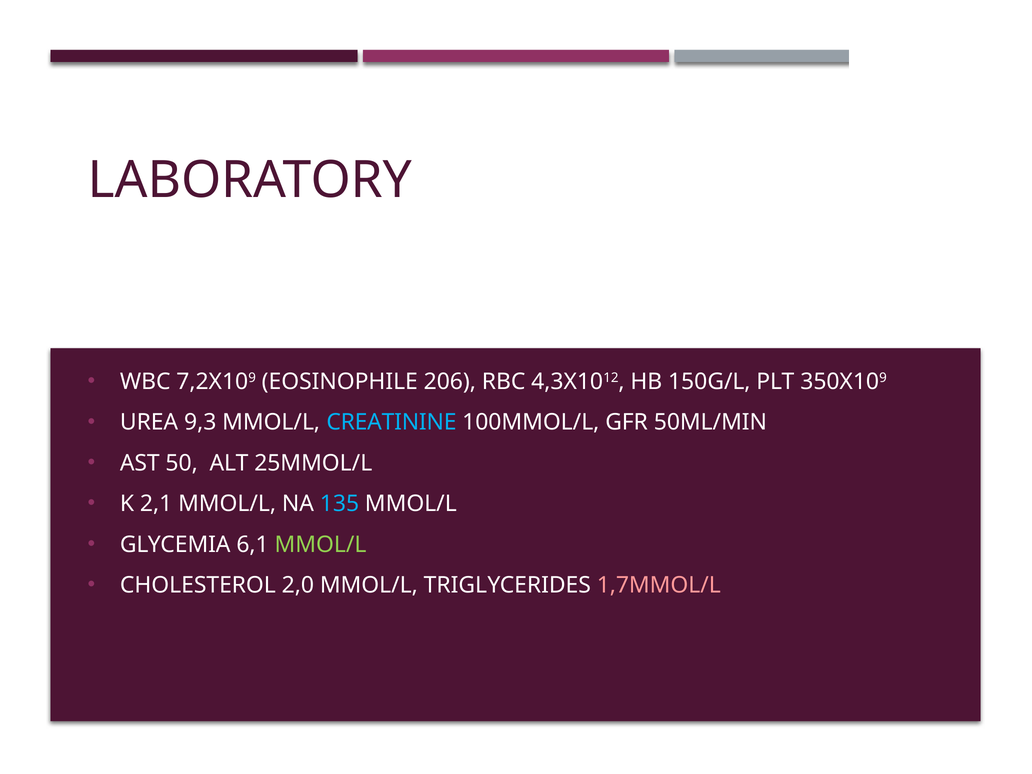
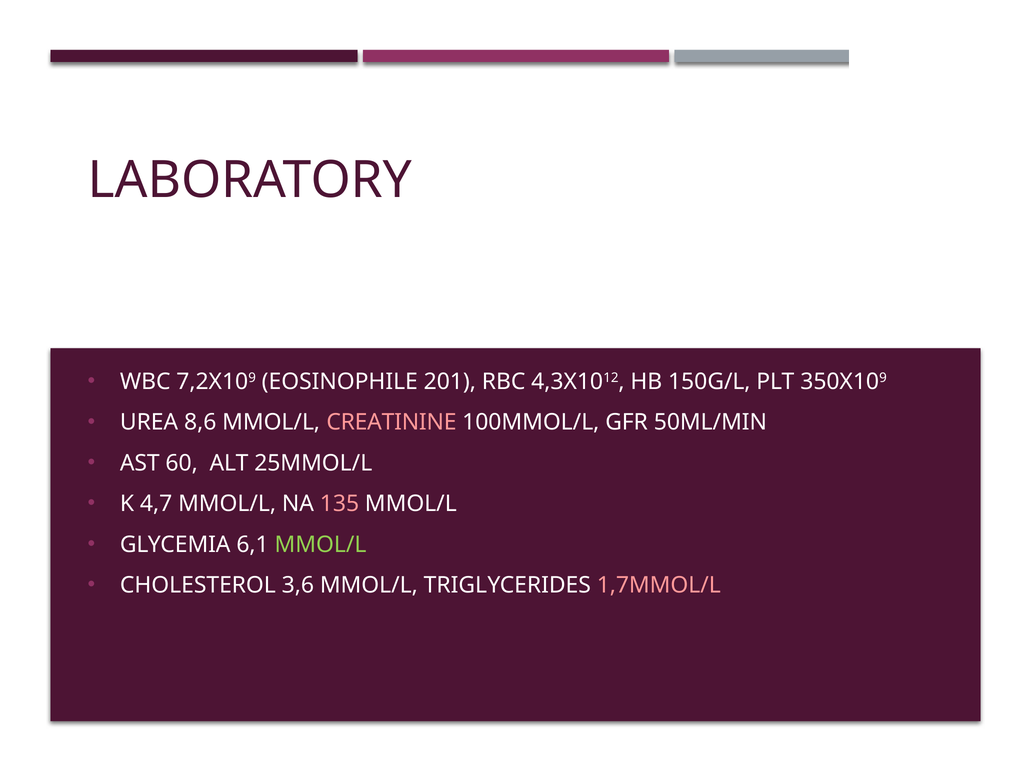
206: 206 -> 201
9,3: 9,3 -> 8,6
CREATININE colour: light blue -> pink
50: 50 -> 60
2,1: 2,1 -> 4,7
135 colour: light blue -> pink
2,0: 2,0 -> 3,6
